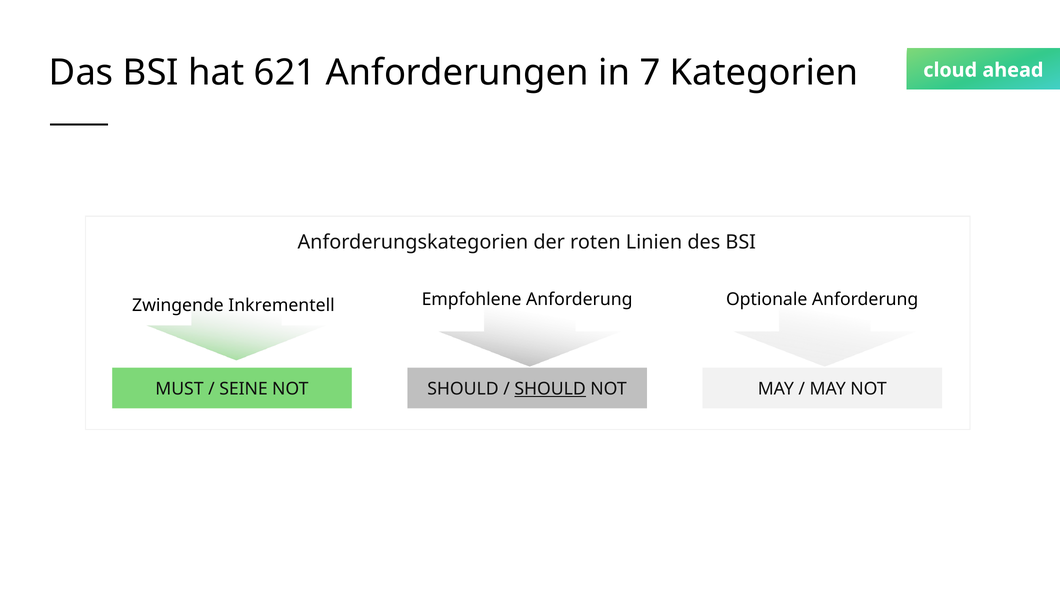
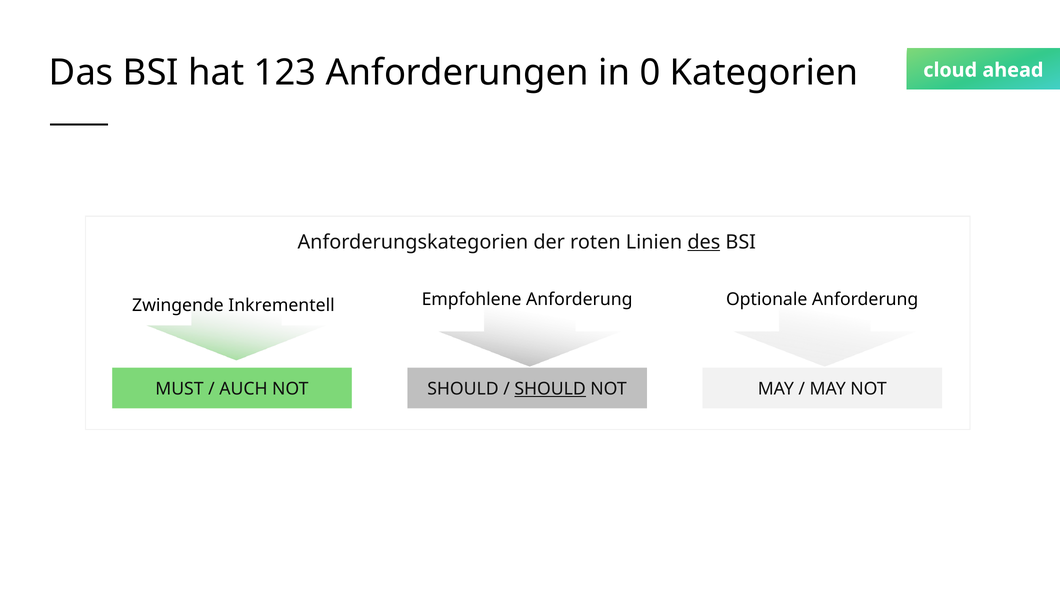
621: 621 -> 123
7: 7 -> 0
des underline: none -> present
SEINE: SEINE -> AUCH
